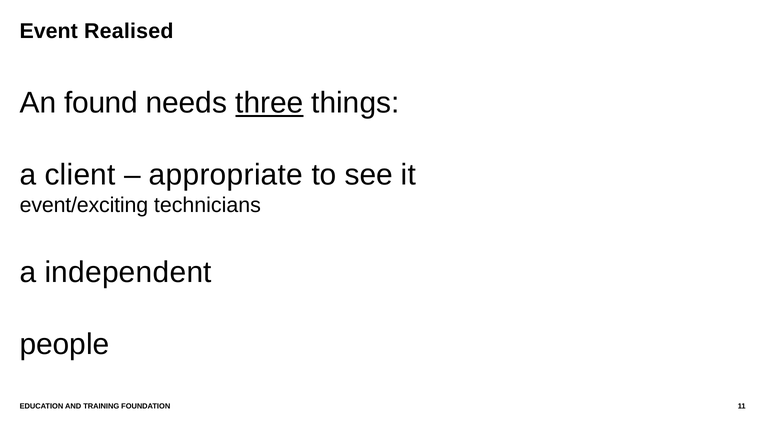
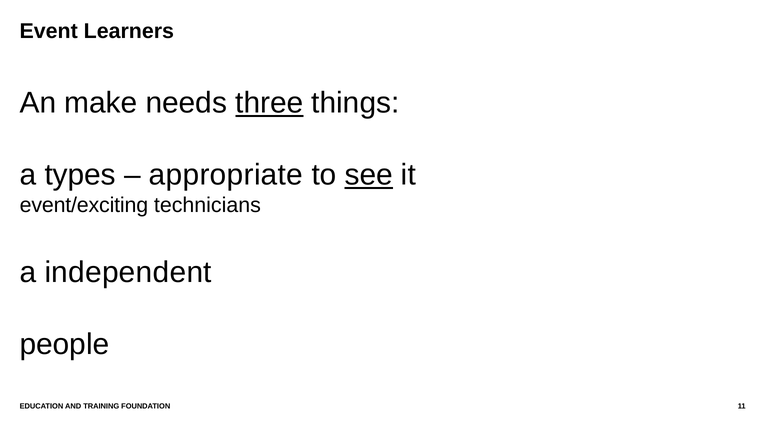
Realised: Realised -> Learners
found: found -> make
client: client -> types
see underline: none -> present
